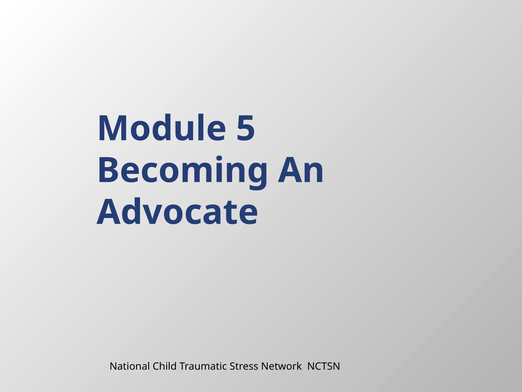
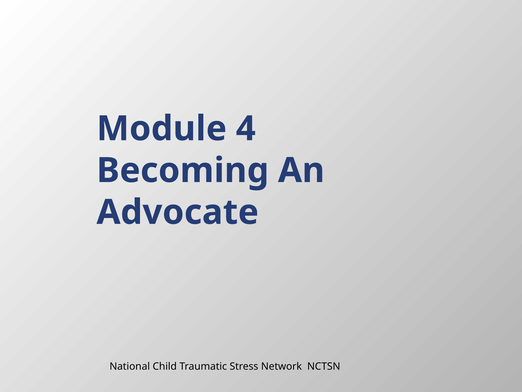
5: 5 -> 4
